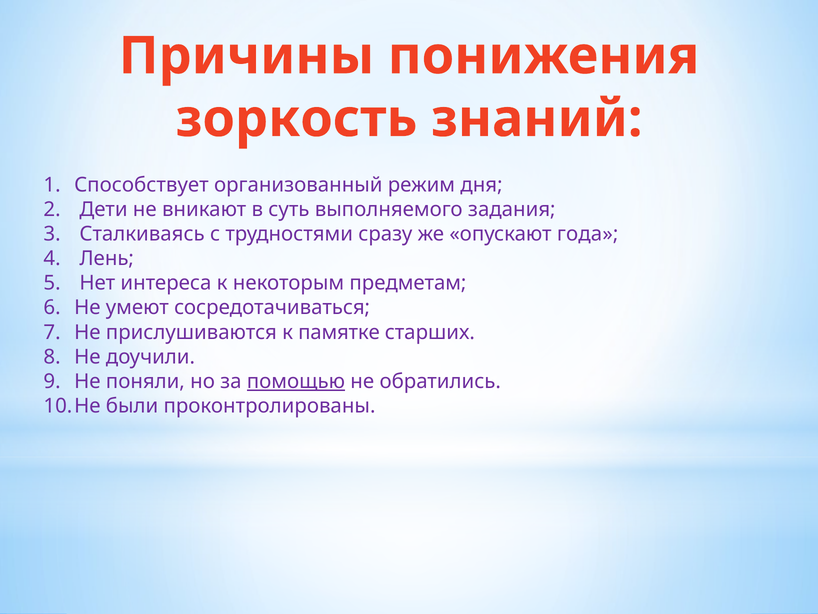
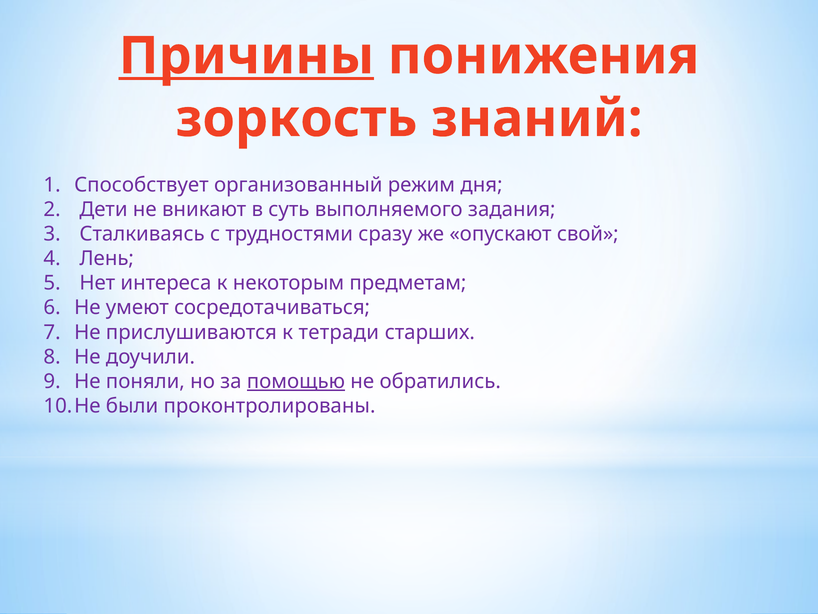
Причины underline: none -> present
года: года -> свой
памятке: памятке -> тетради
